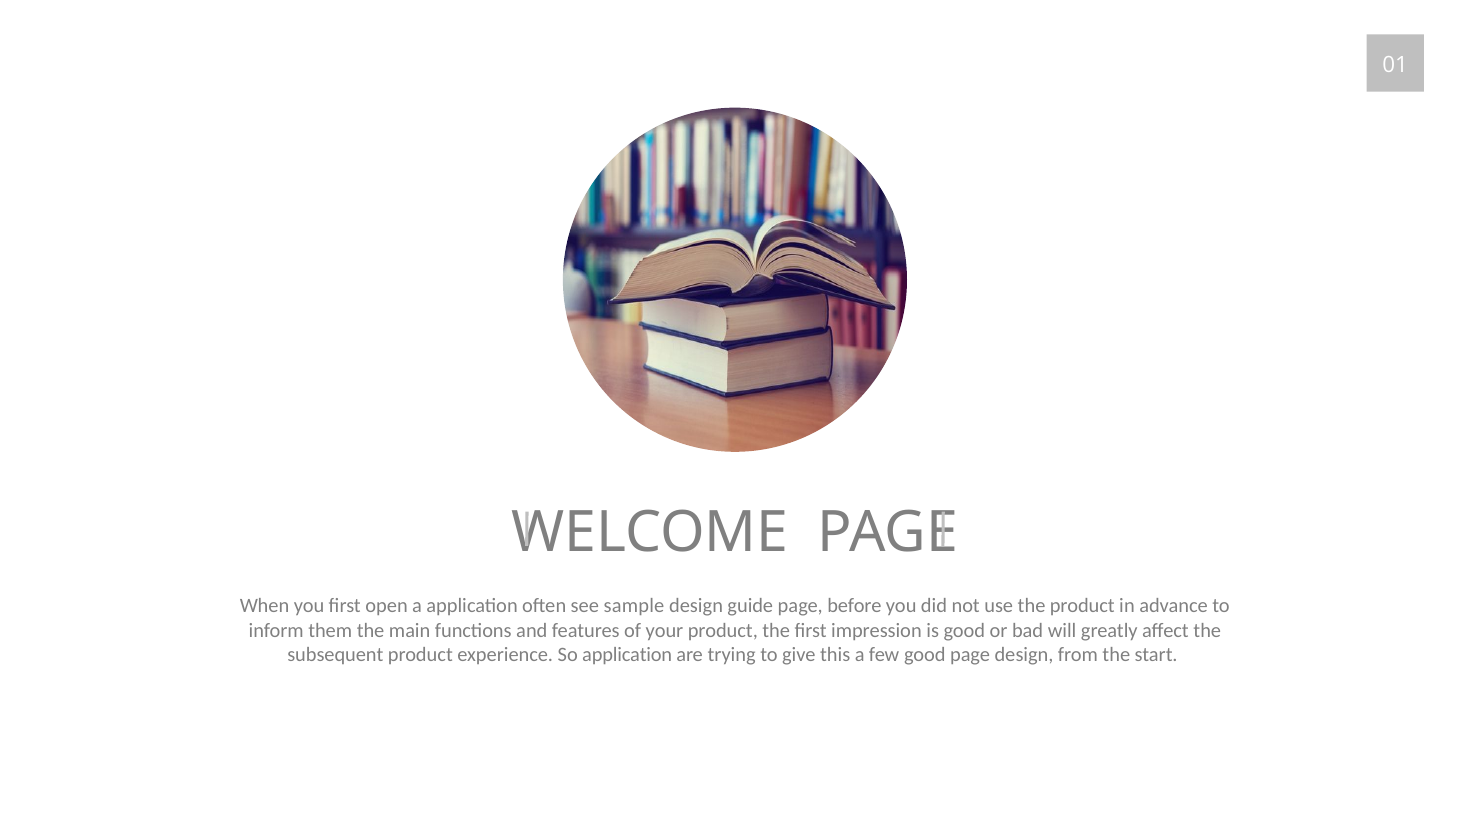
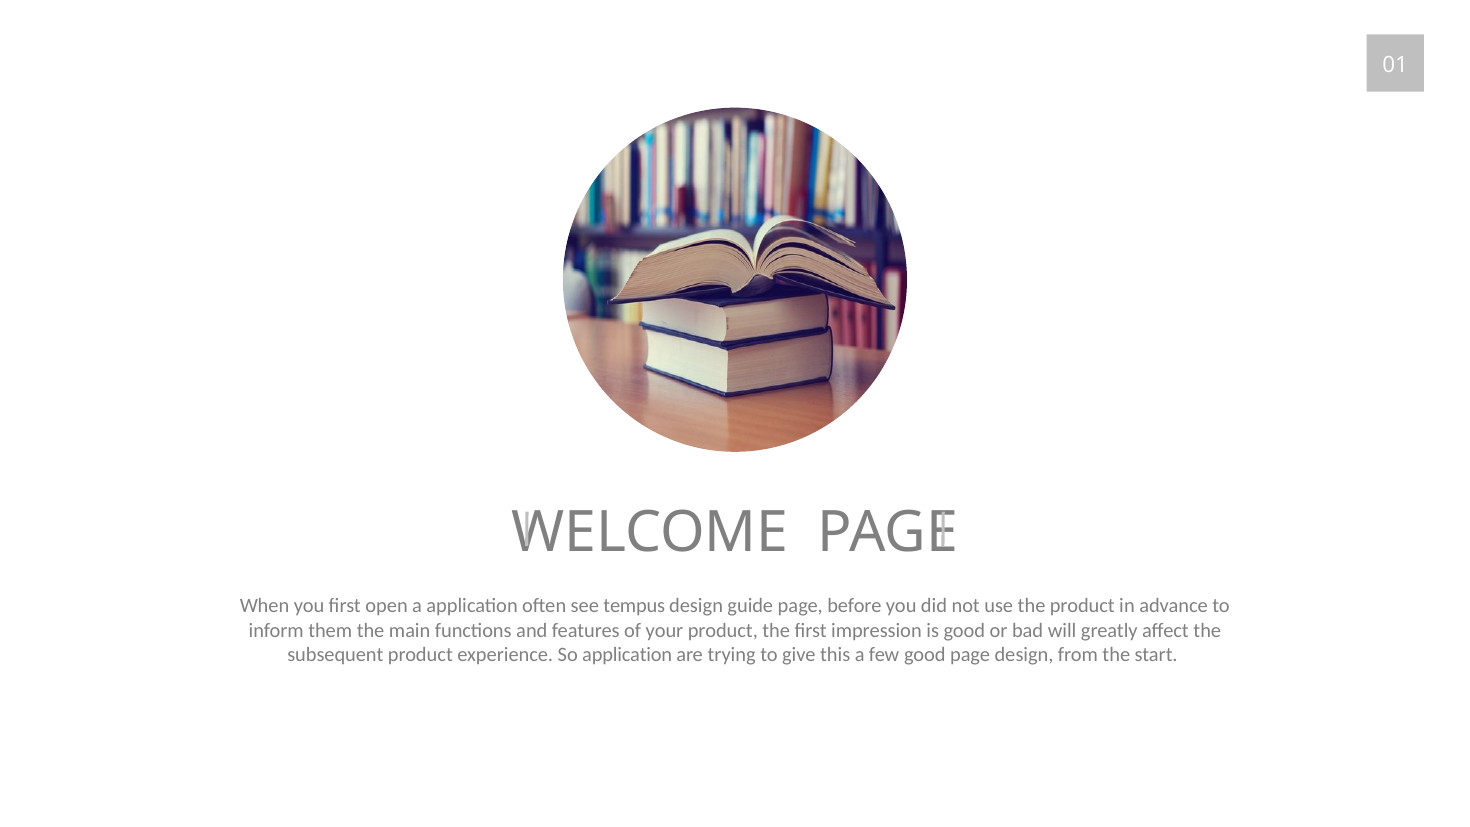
sample: sample -> tempus
